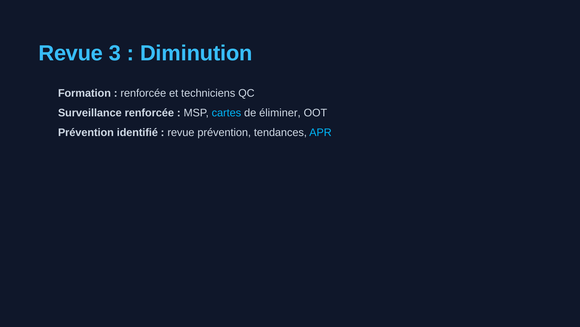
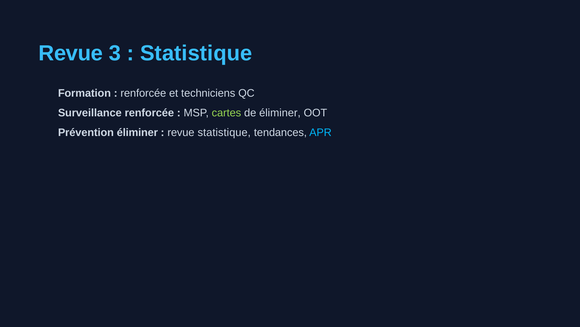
Diminution at (196, 53): Diminution -> Statistique
cartes colour: light blue -> light green
Prévention identifié: identifié -> éliminer
revue prévention: prévention -> statistique
